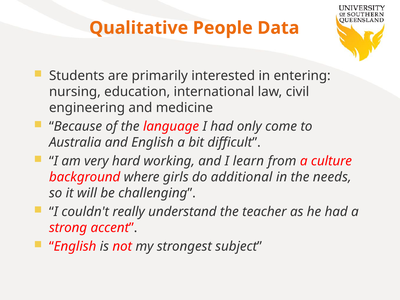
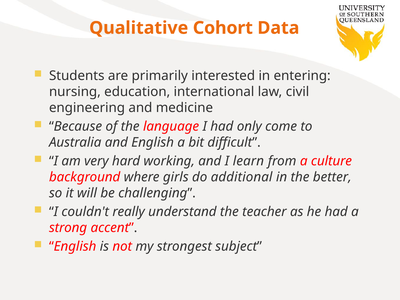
People: People -> Cohort
needs: needs -> better
